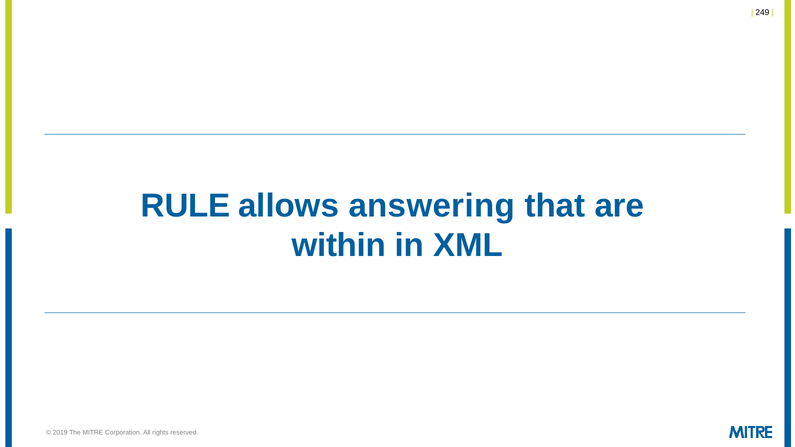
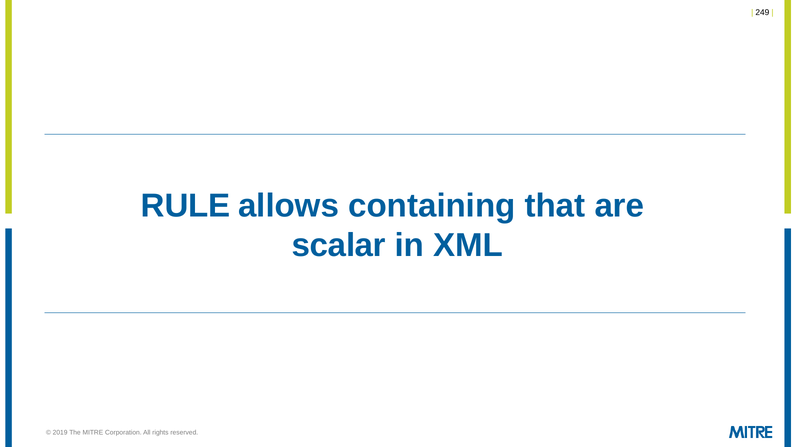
answering: answering -> containing
within: within -> scalar
